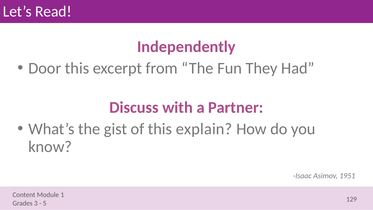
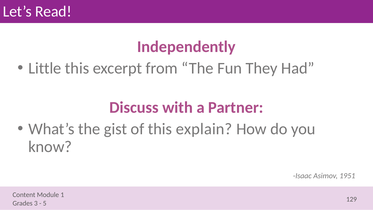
Door: Door -> Little
